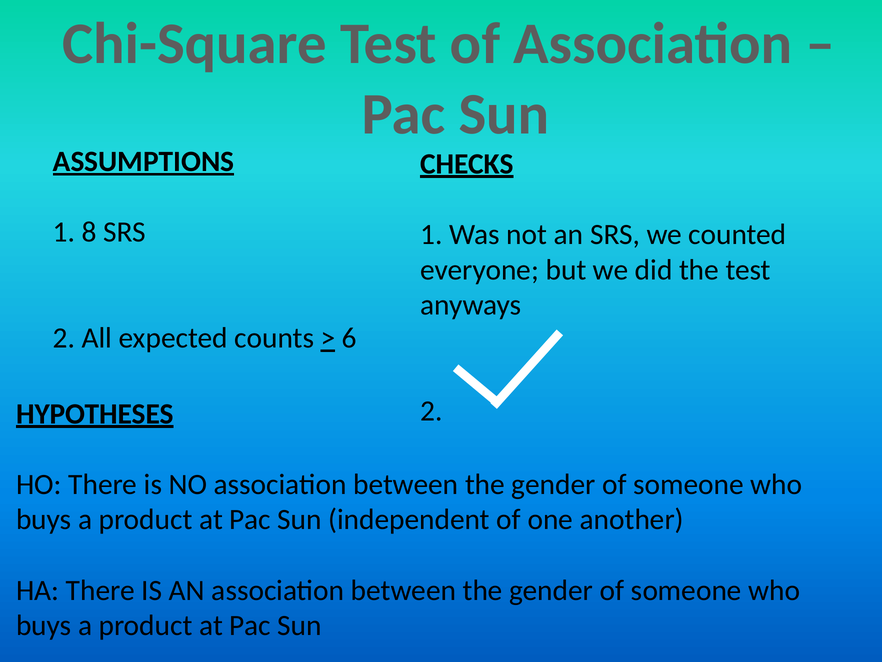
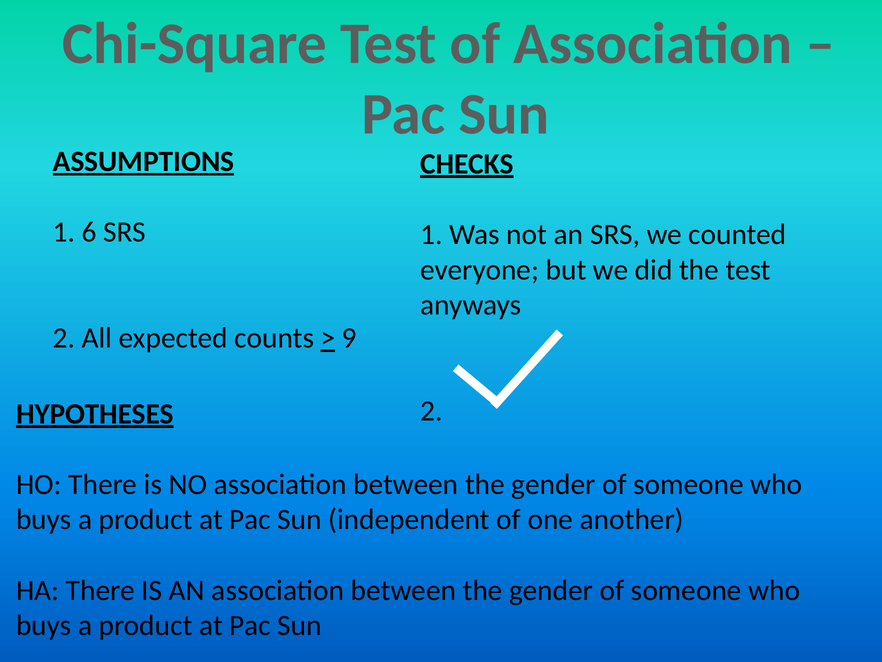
8: 8 -> 6
6: 6 -> 9
